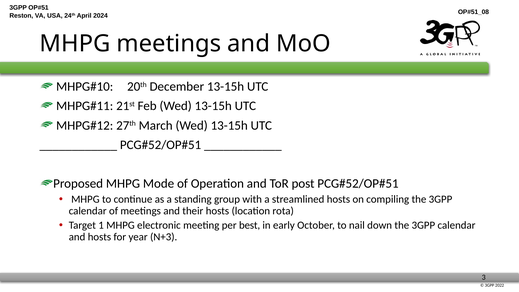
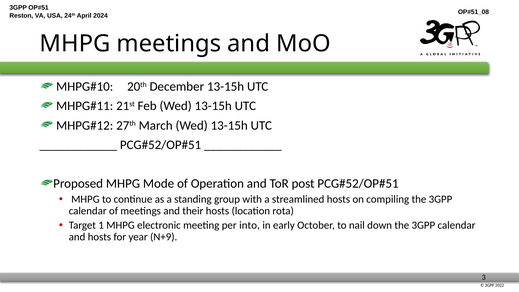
best: best -> into
N+3: N+3 -> N+9
